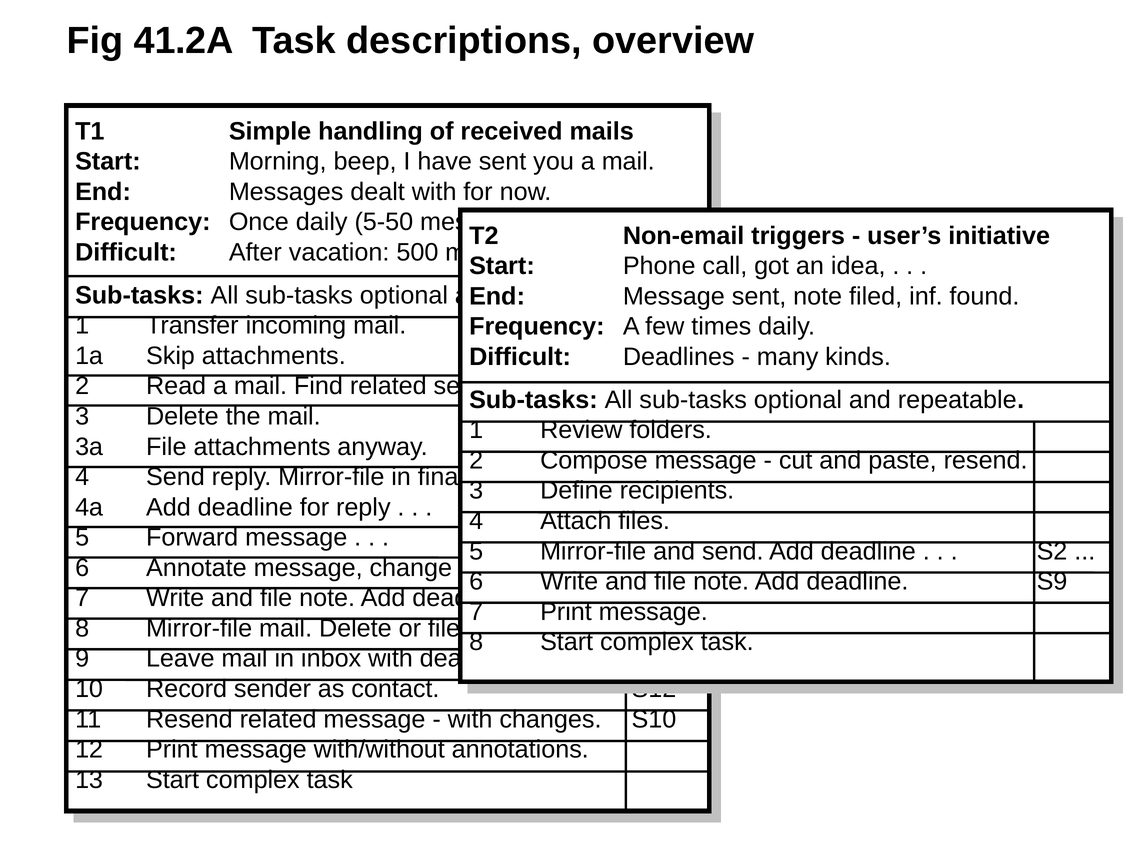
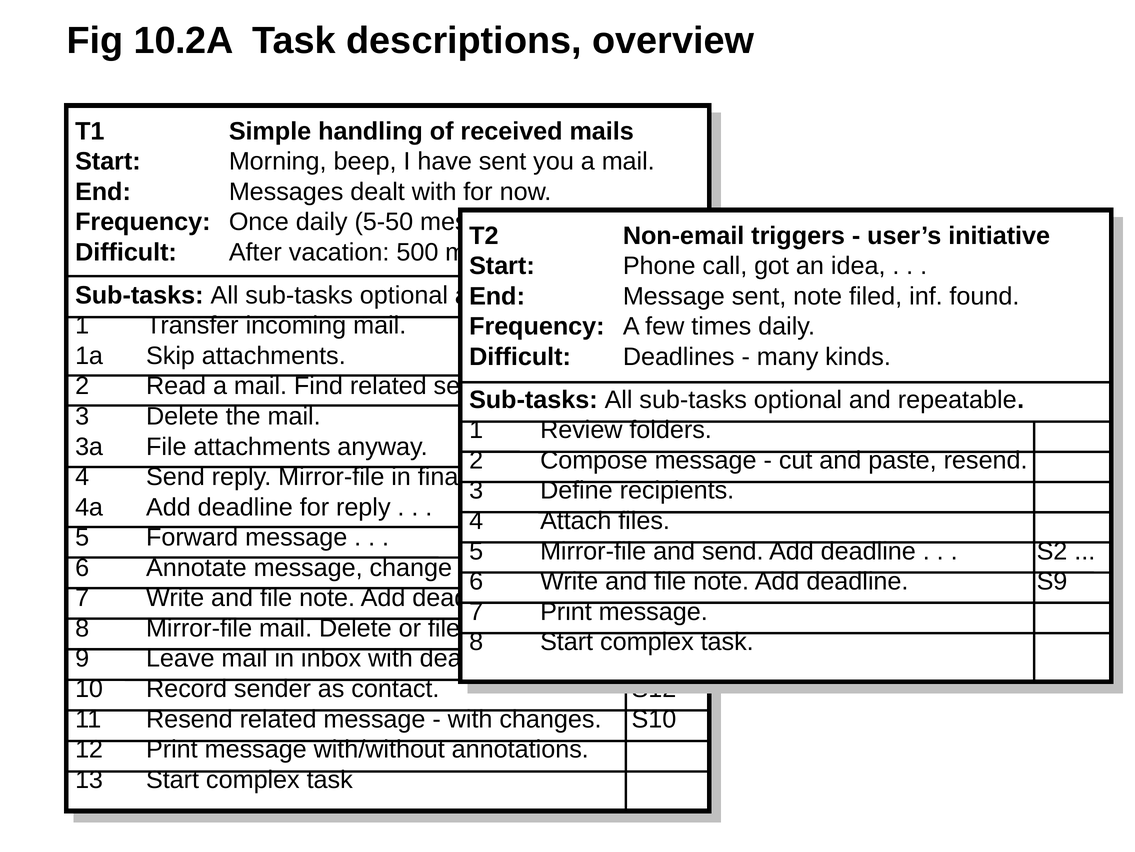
41.2A: 41.2A -> 10.2A
